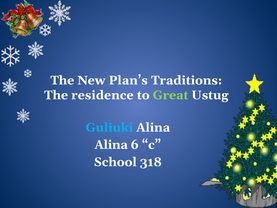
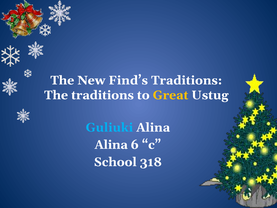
Plan’s: Plan’s -> Find’s
The residence: residence -> traditions
Great colour: light green -> yellow
